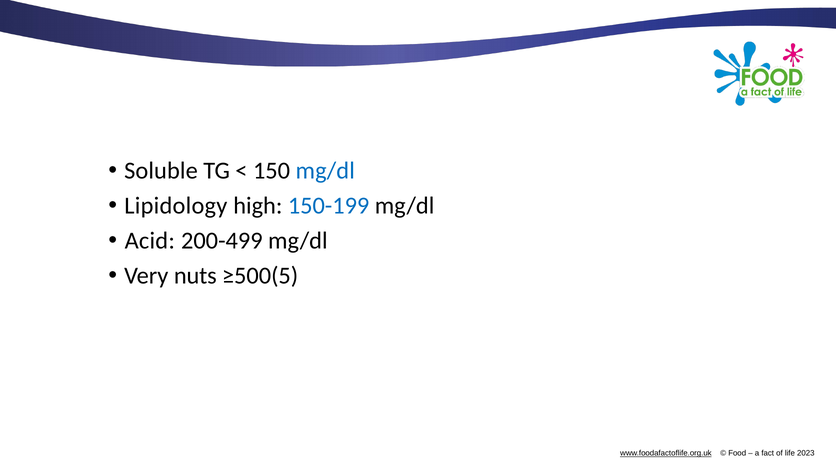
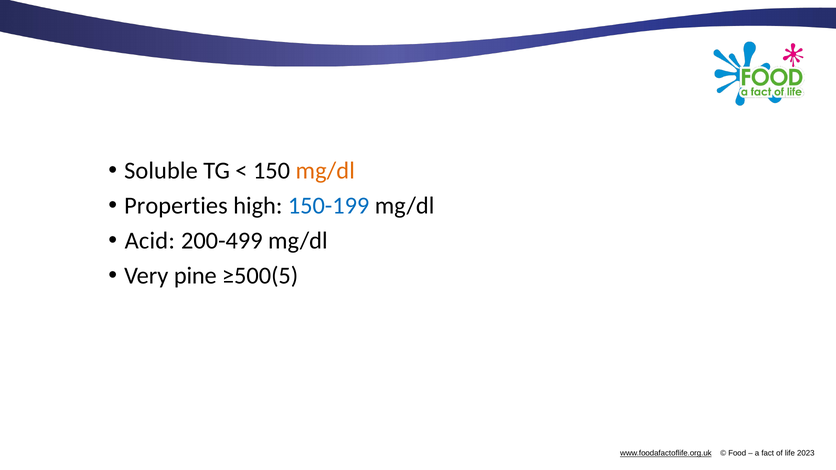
mg/dl at (325, 171) colour: blue -> orange
Lipidology: Lipidology -> Properties
nuts: nuts -> pine
